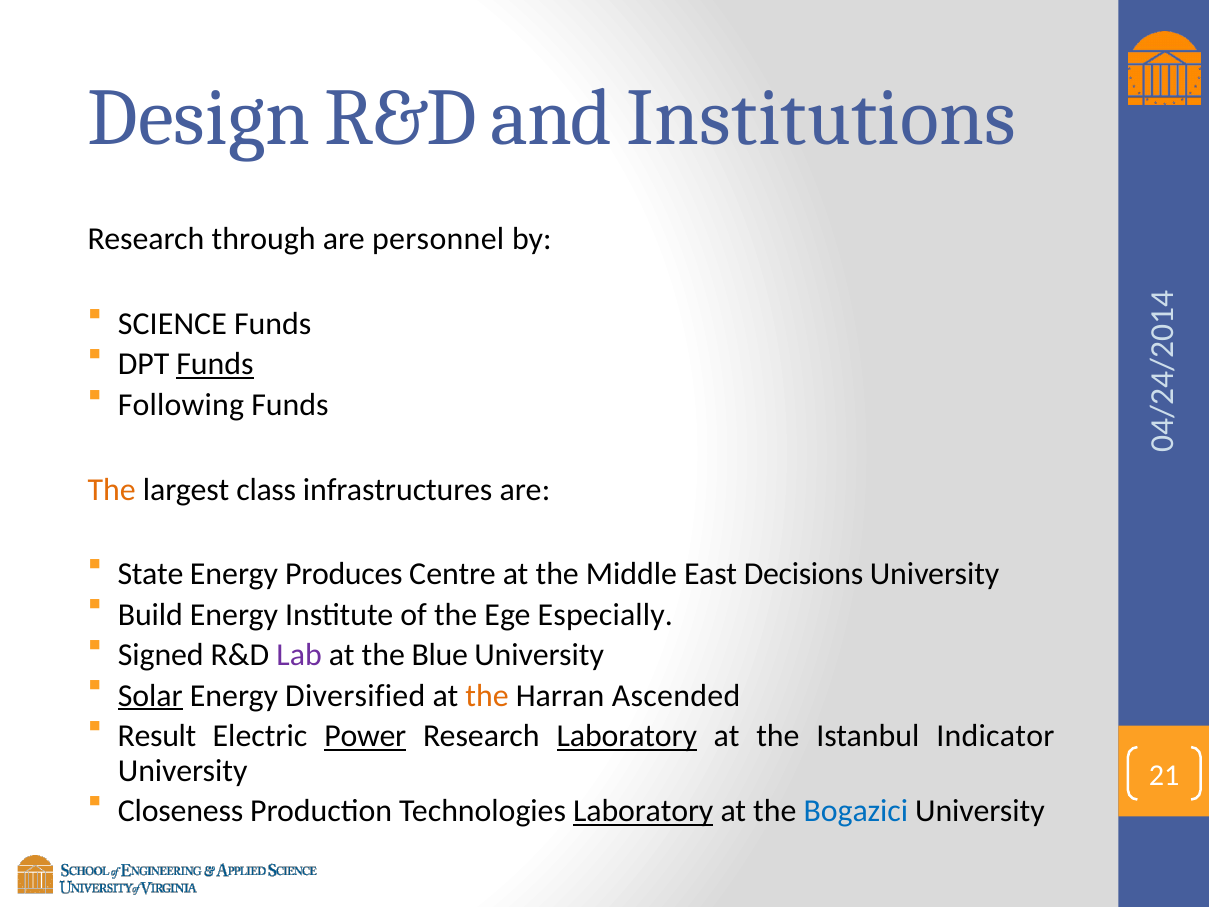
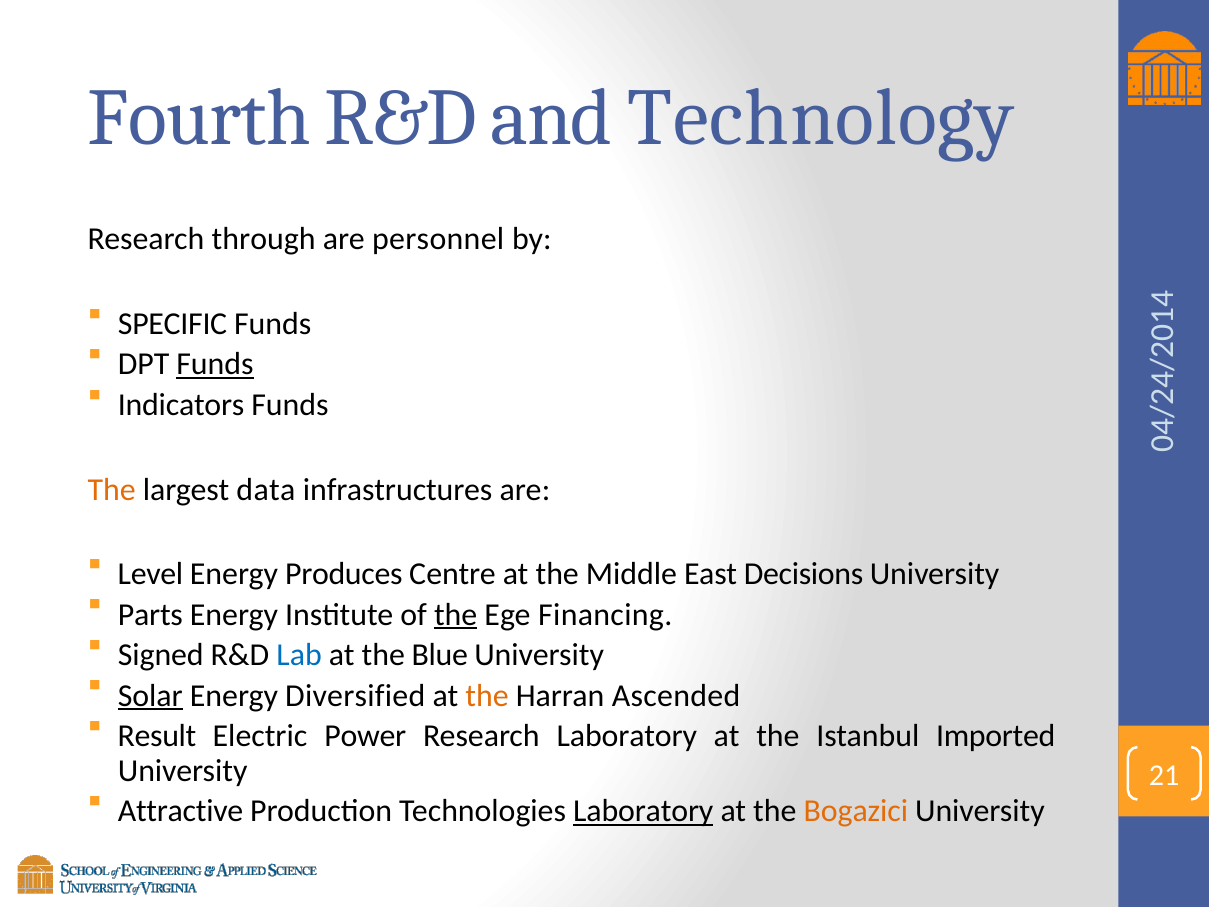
Design: Design -> Fourth
Institutions: Institutions -> Technology
SCIENCE: SCIENCE -> SPECIFIC
Following: Following -> Indicators
class: class -> data
State: State -> Level
Build: Build -> Parts
the at (456, 615) underline: none -> present
Especially: Especially -> Financing
Lab colour: purple -> blue
Power underline: present -> none
Laboratory at (627, 736) underline: present -> none
Indicator: Indicator -> Imported
Closeness: Closeness -> Attractive
Bogazici colour: blue -> orange
